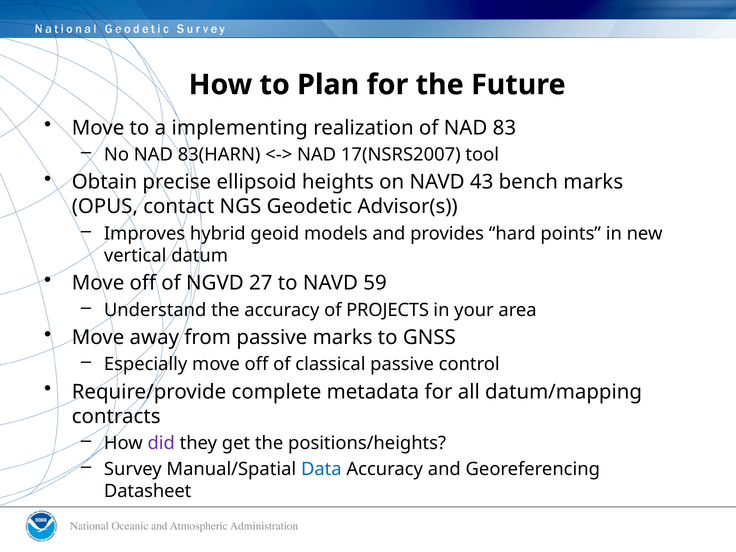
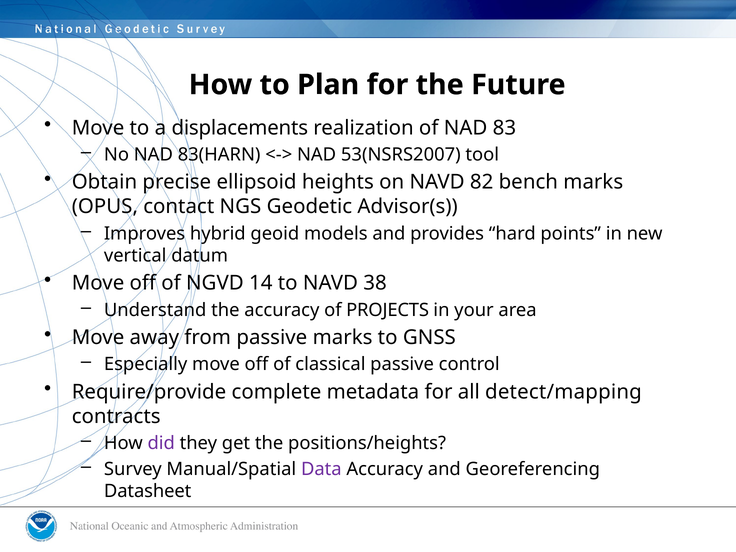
implementing: implementing -> displacements
17(NSRS2007: 17(NSRS2007 -> 53(NSRS2007
43: 43 -> 82
27: 27 -> 14
59: 59 -> 38
datum/mapping: datum/mapping -> detect/mapping
Data colour: blue -> purple
